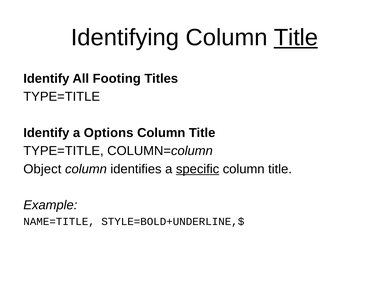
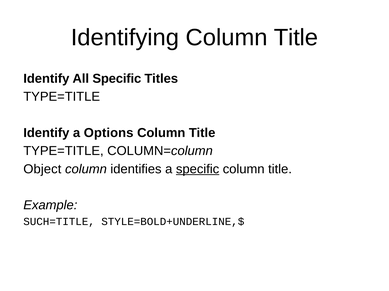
Title at (296, 38) underline: present -> none
All Footing: Footing -> Specific
NAME=TITLE: NAME=TITLE -> SUCH=TITLE
